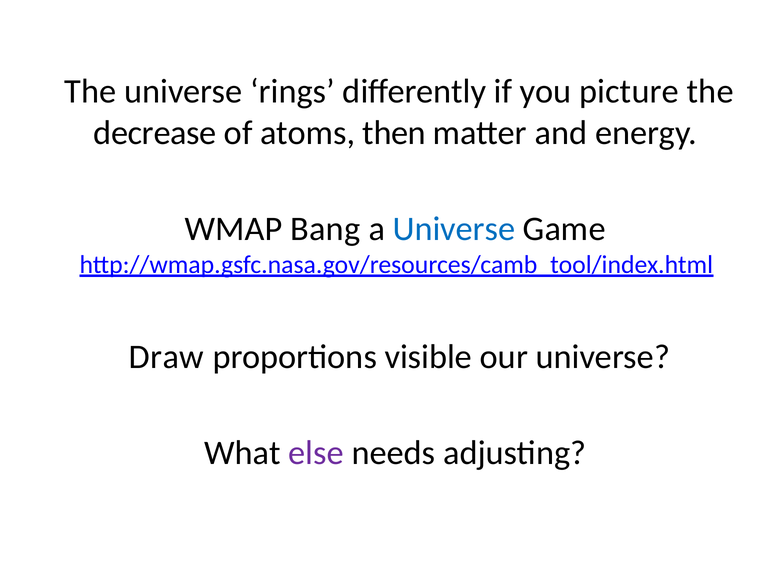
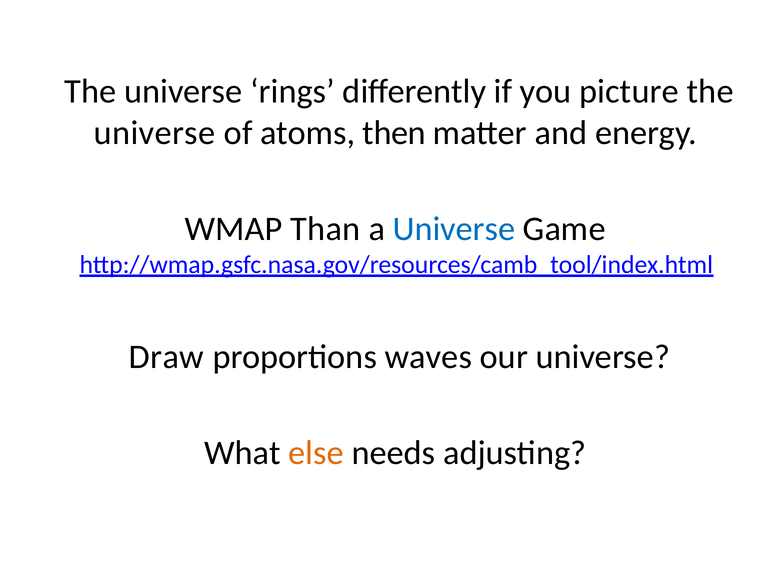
decrease at (155, 133): decrease -> universe
Bang: Bang -> Than
visible: visible -> waves
else colour: purple -> orange
